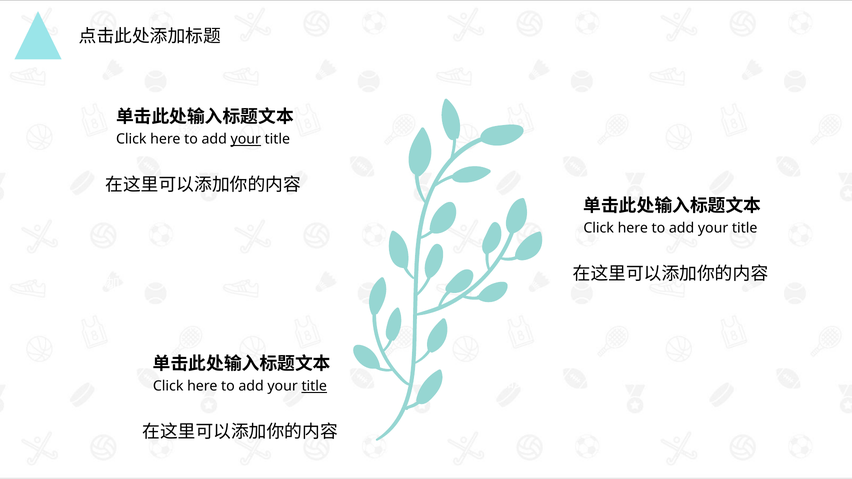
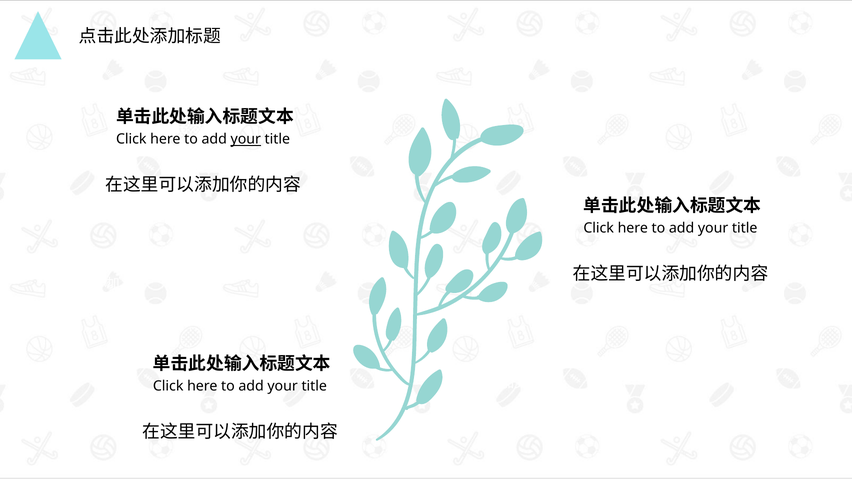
title at (314, 386) underline: present -> none
